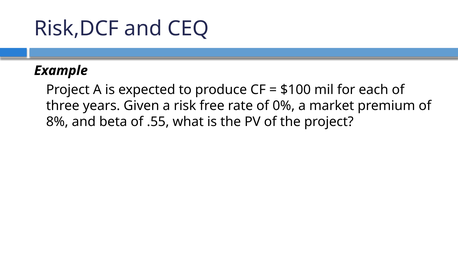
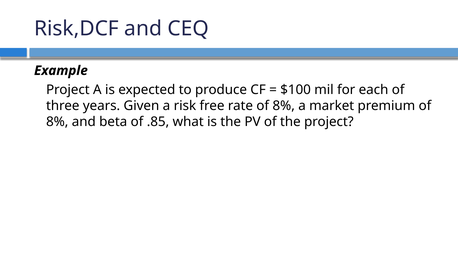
rate of 0%: 0% -> 8%
.55: .55 -> .85
